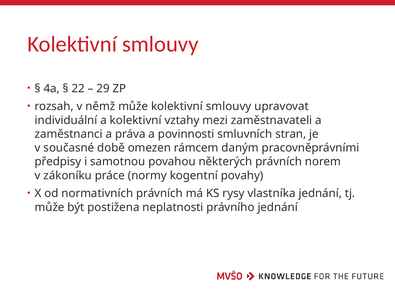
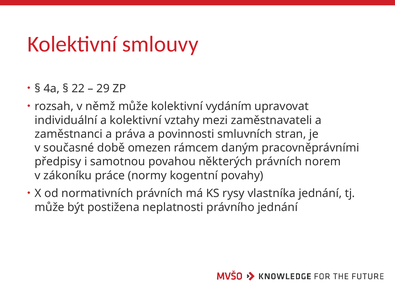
může kolektivní smlouvy: smlouvy -> vydáním
